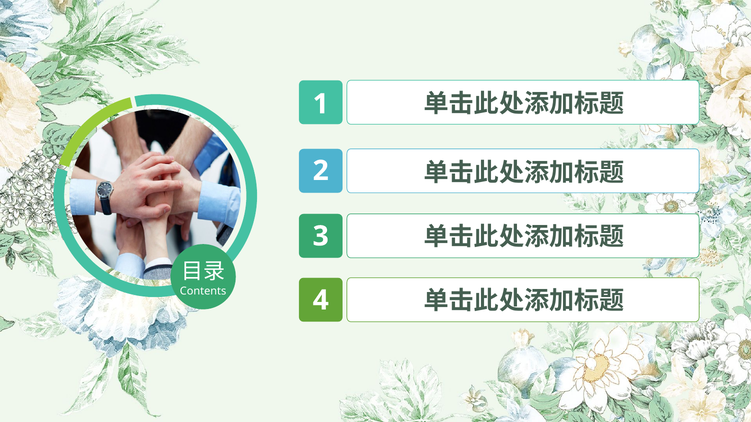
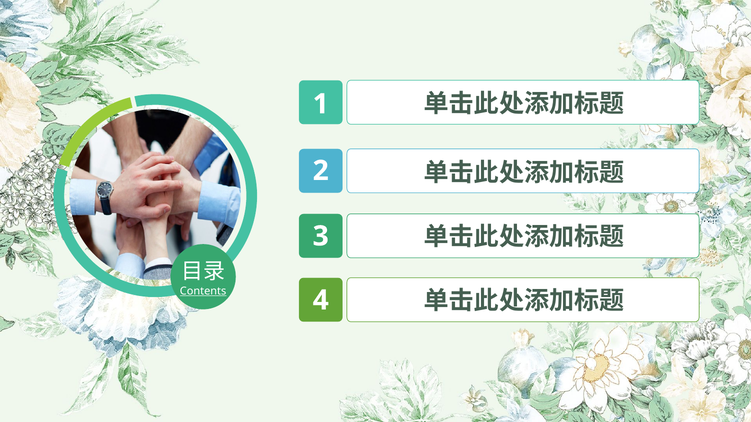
Contents underline: none -> present
